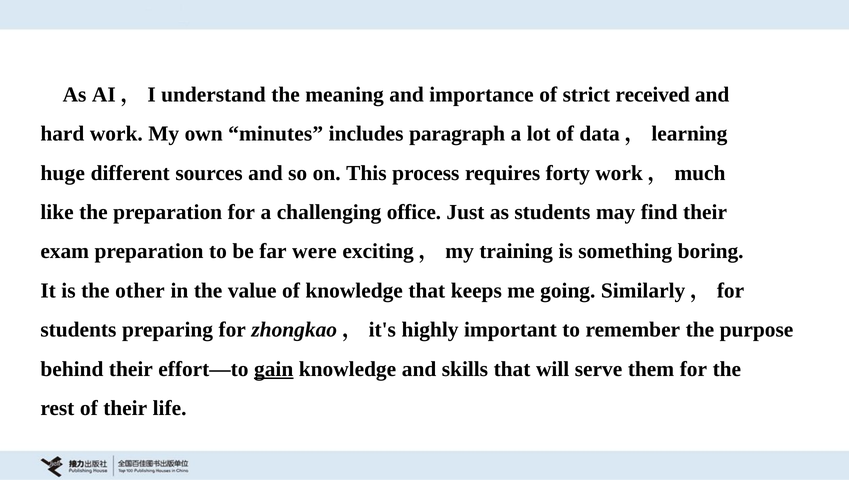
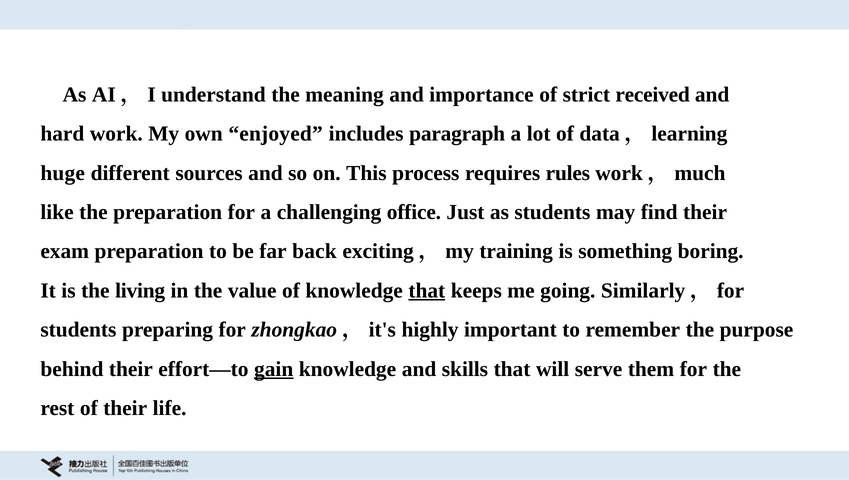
minutes: minutes -> enjoyed
forty: forty -> rules
were: were -> back
other: other -> living
that at (427, 291) underline: none -> present
